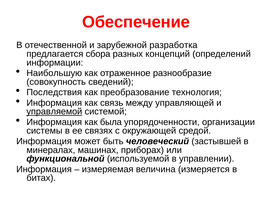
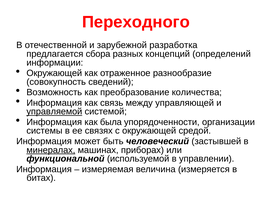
Обеспечение: Обеспечение -> Переходного
Наибольшую at (54, 73): Наибольшую -> Окружающей
Последствия: Последствия -> Возможность
технология: технология -> количества
минералах underline: none -> present
